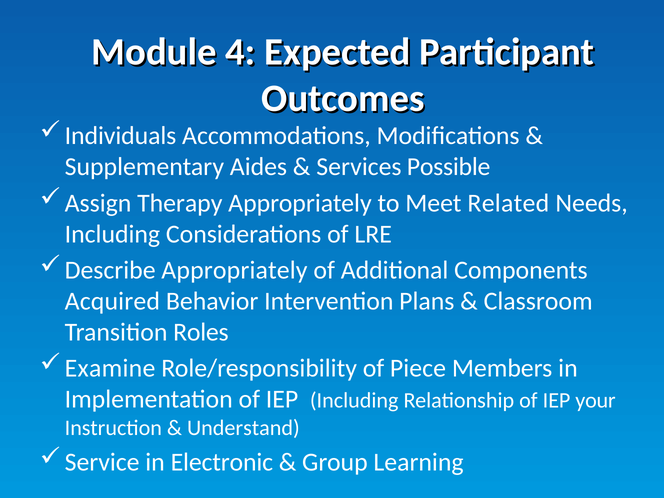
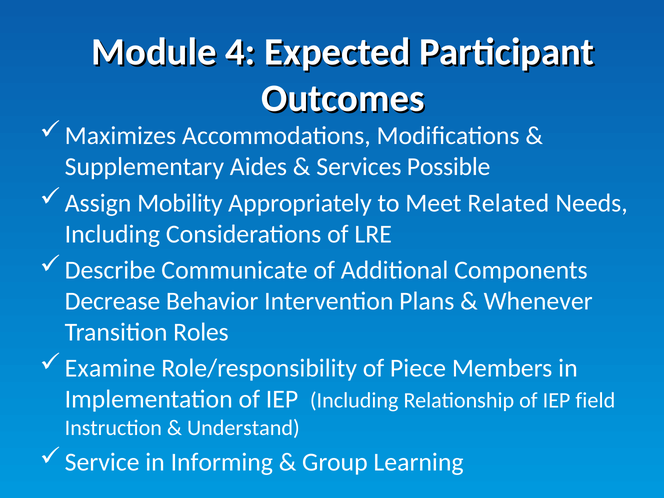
Individuals: Individuals -> Maximizes
Therapy: Therapy -> Mobility
Describe Appropriately: Appropriately -> Communicate
Acquired: Acquired -> Decrease
Classroom: Classroom -> Whenever
your: your -> field
Electronic: Electronic -> Informing
